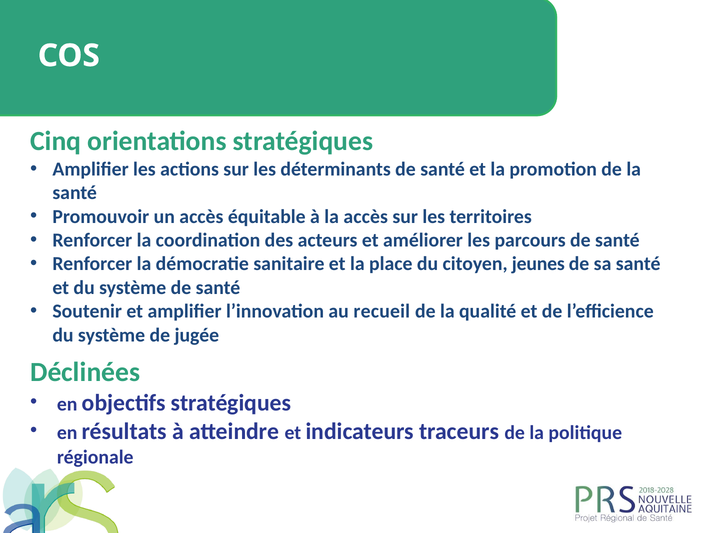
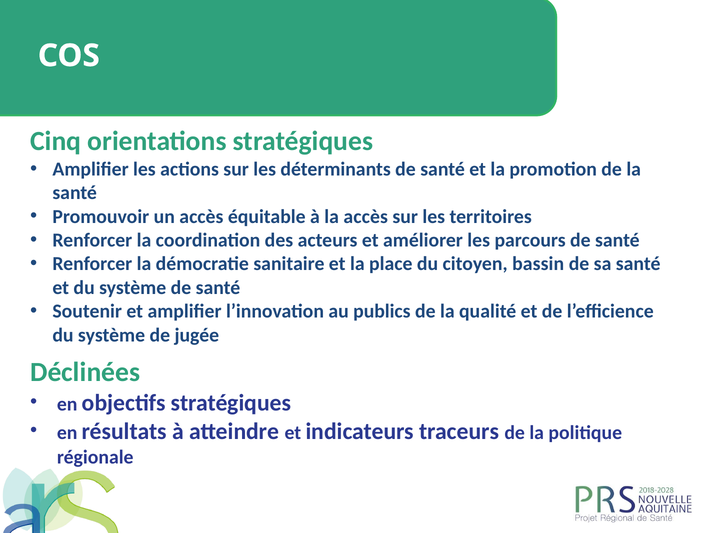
jeunes: jeunes -> bassin
recueil: recueil -> publics
